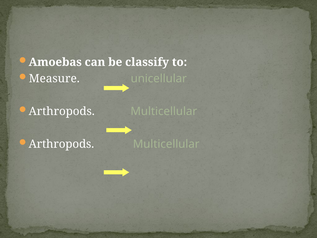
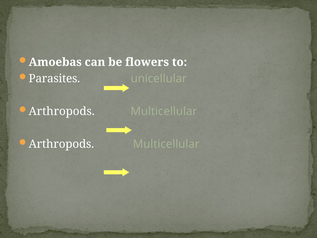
classify: classify -> flowers
Measure: Measure -> Parasites
